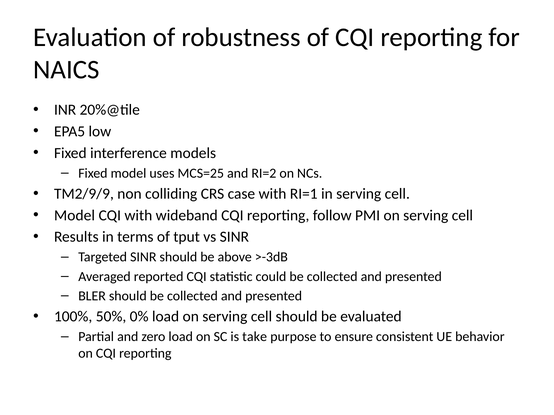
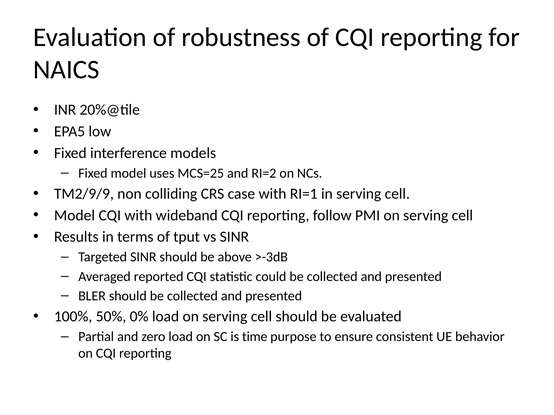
take: take -> time
